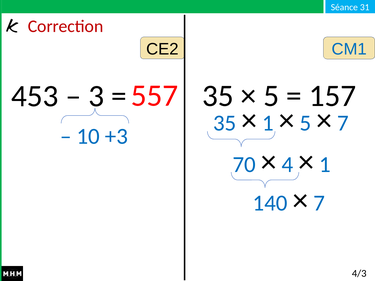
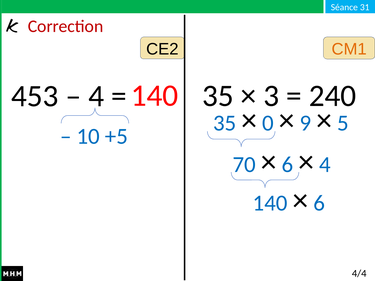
CM1 colour: blue -> orange
5 at (271, 96): 5 -> 3
157: 157 -> 240
3 at (96, 96): 3 -> 4
557 at (155, 96): 557 -> 140
1 at (268, 123): 1 -> 0
5 at (305, 123): 5 -> 9
7 at (343, 123): 7 -> 5
+3: +3 -> +5
4 at (287, 165): 4 -> 6
1 at (325, 165): 1 -> 4
7 at (319, 203): 7 -> 6
4/3: 4/3 -> 4/4
